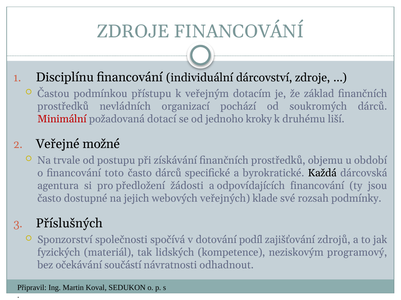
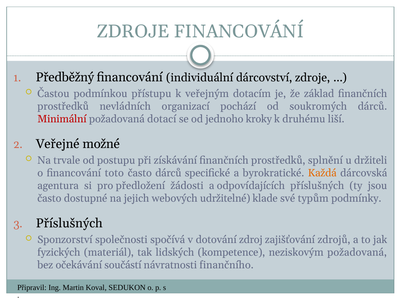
Disciplínu: Disciplínu -> Předběžný
objemu: objemu -> splnění
období: období -> držiteli
Každá colour: black -> orange
odpovídajících financování: financování -> příslušných
veřejných: veřejných -> udržitelné
rozsah: rozsah -> typům
podíl: podíl -> zdroj
neziskovým programový: programový -> požadovaná
odhadnout: odhadnout -> finančního
